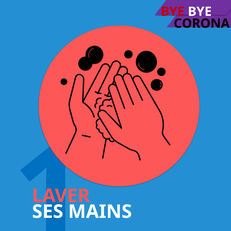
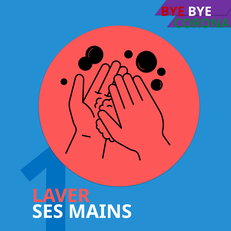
CORONA colour: black -> green
